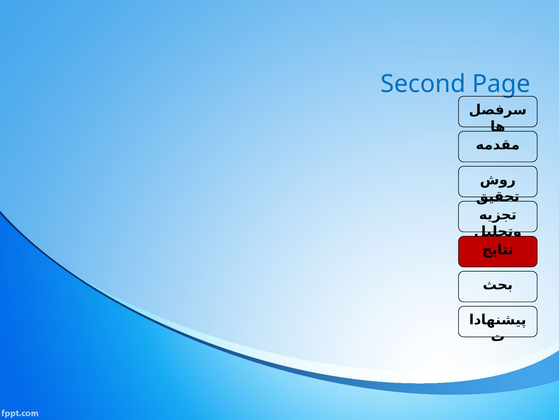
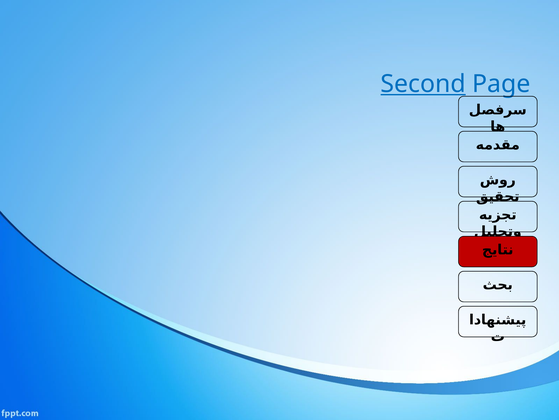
Second underline: none -> present
